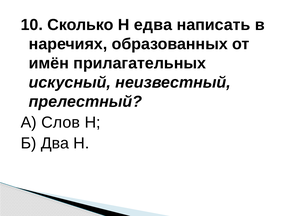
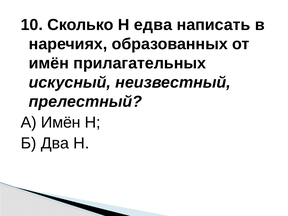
А Слов: Слов -> Имён
